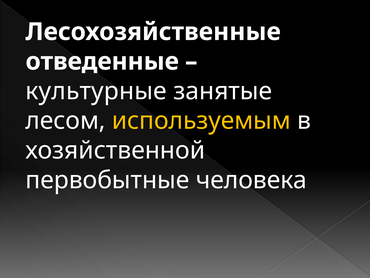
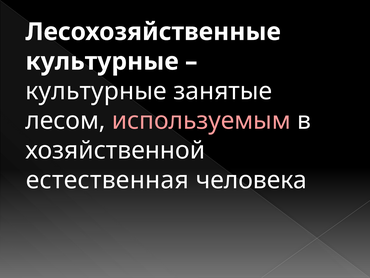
отведенные at (102, 61): отведенные -> культурные
используемым colour: yellow -> pink
первобытные: первобытные -> естественная
